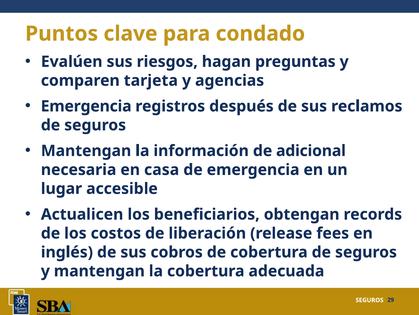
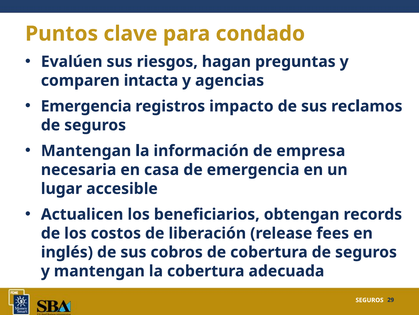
tarjeta: tarjeta -> intacta
después: después -> impacto
adicional: adicional -> empresa
